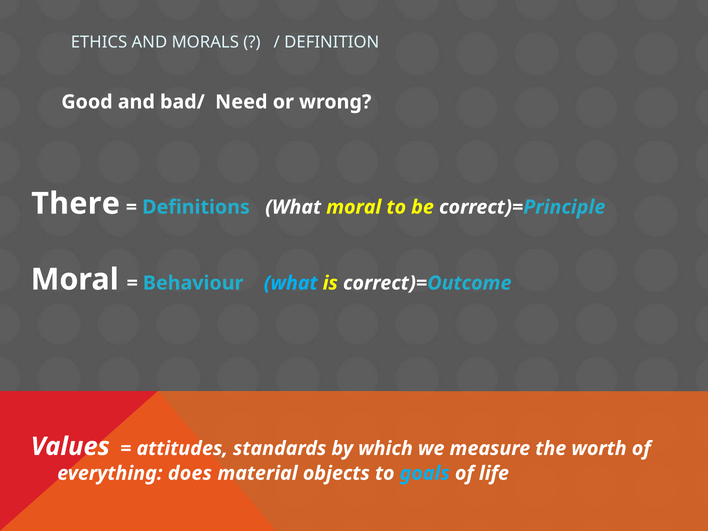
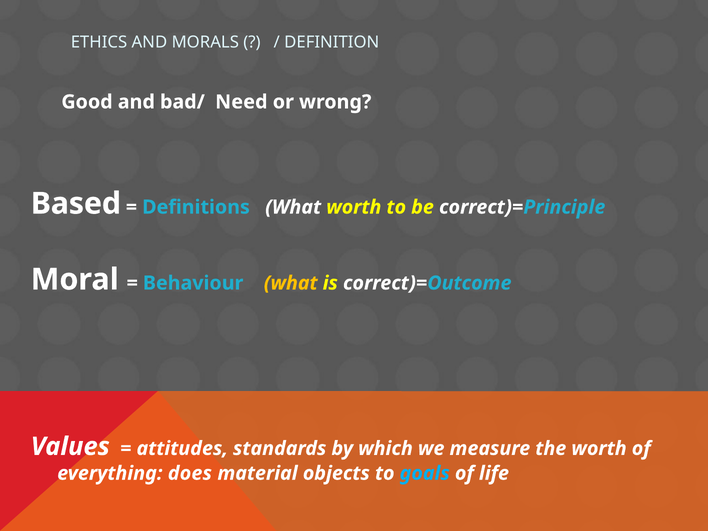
There: There -> Based
What moral: moral -> worth
what at (291, 283) colour: light blue -> yellow
